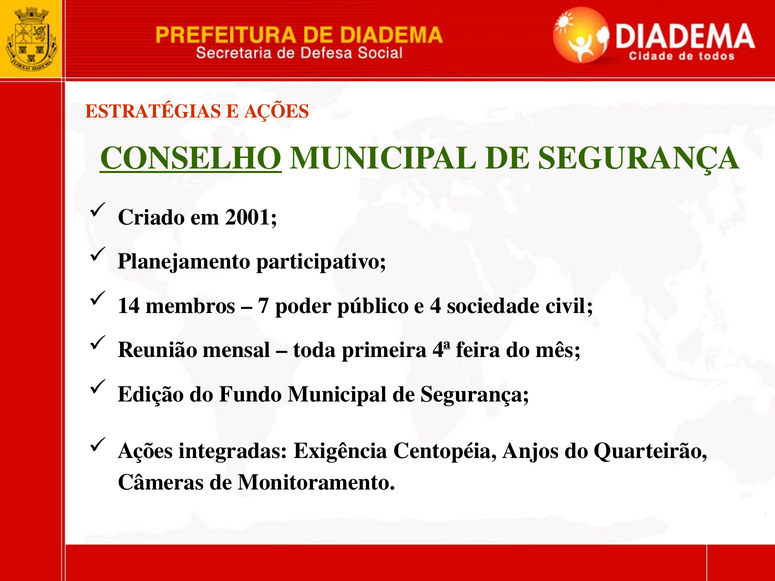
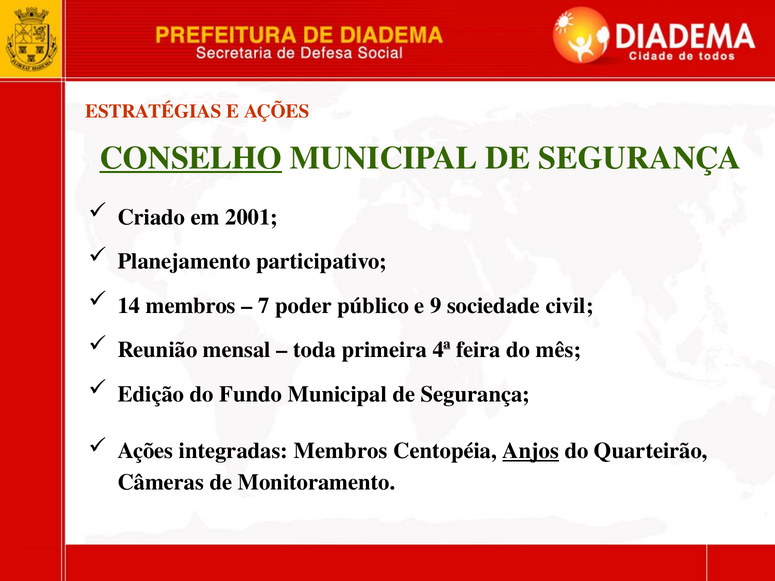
4: 4 -> 9
integradas Exigência: Exigência -> Membros
Anjos underline: none -> present
